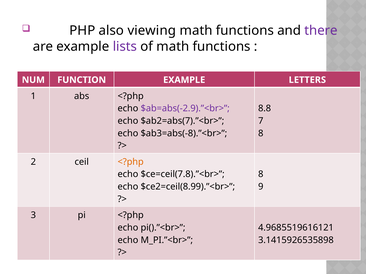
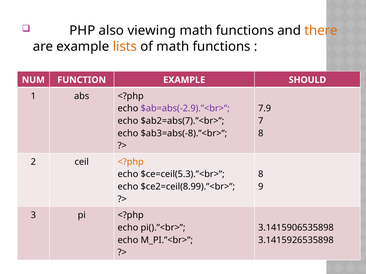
there colour: purple -> orange
lists colour: purple -> orange
LETTERS: LETTERS -> SHOULD
8.8: 8.8 -> 7.9
$ce=ceil(7.8).”<br>: $ce=ceil(7.8).”<br> -> $ce=ceil(5.3).”<br>
4.9685519616121: 4.9685519616121 -> 3.1415906535898
